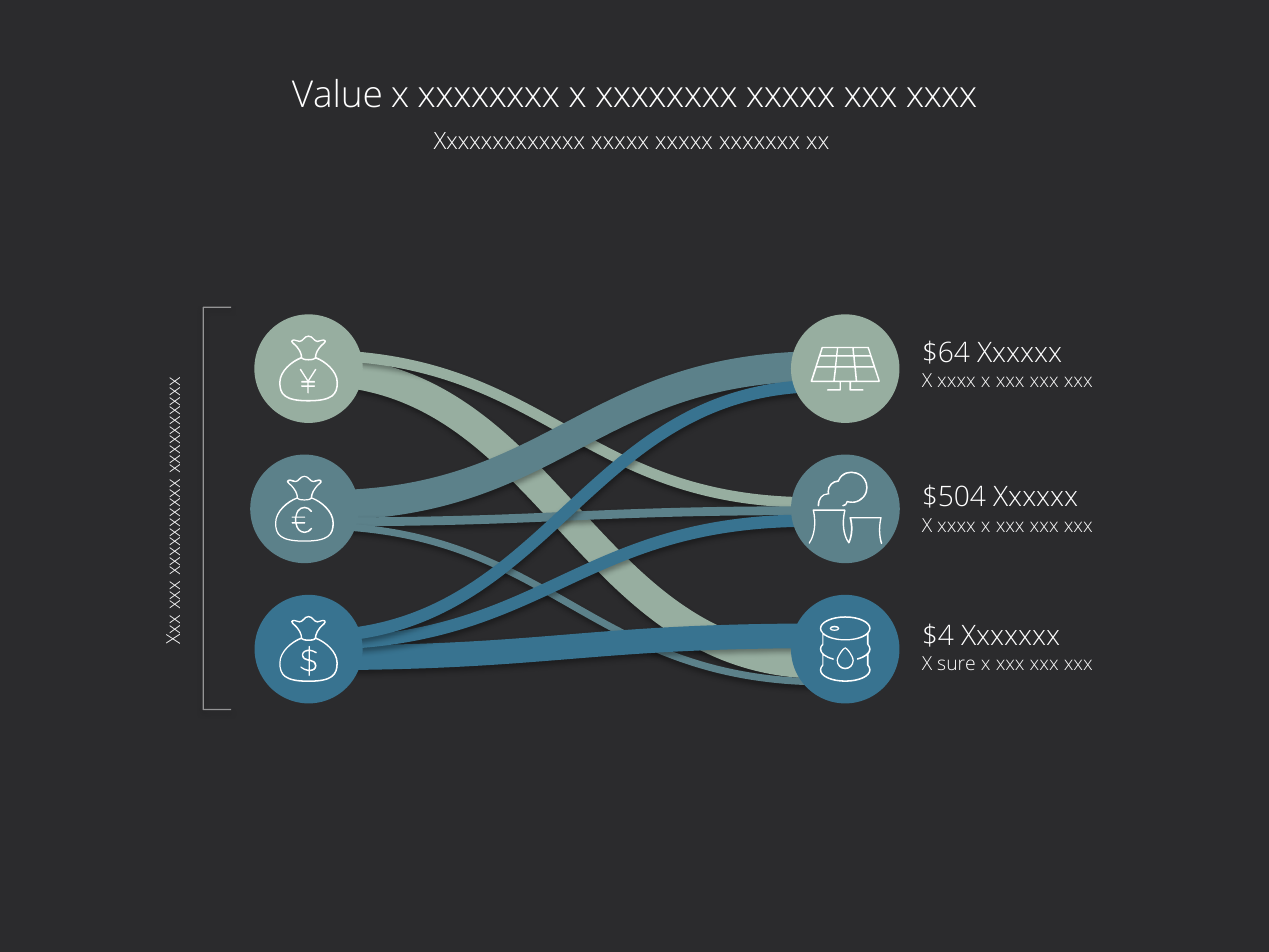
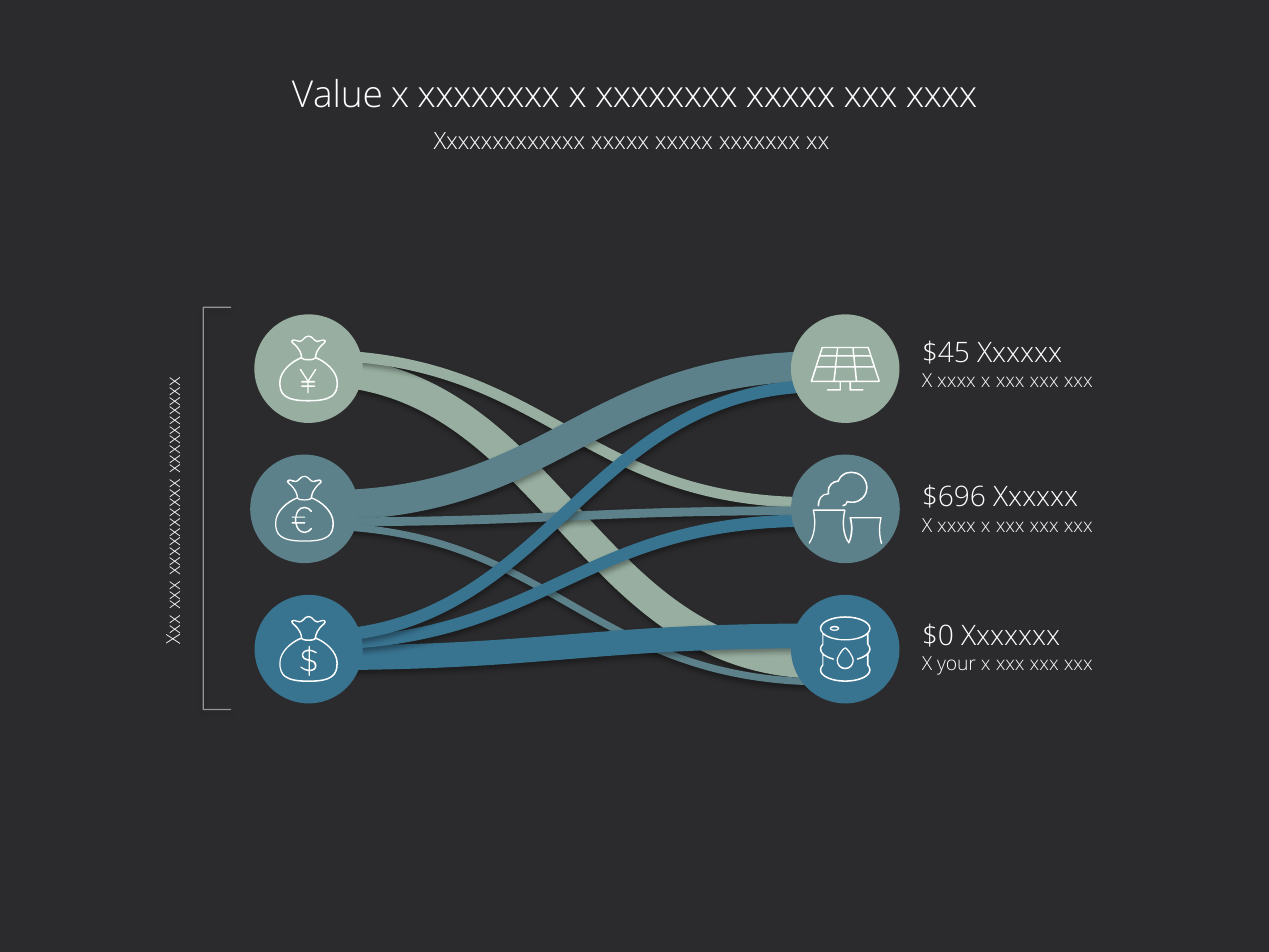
$64: $64 -> $45
$504: $504 -> $696
$4: $4 -> $0
sure: sure -> your
